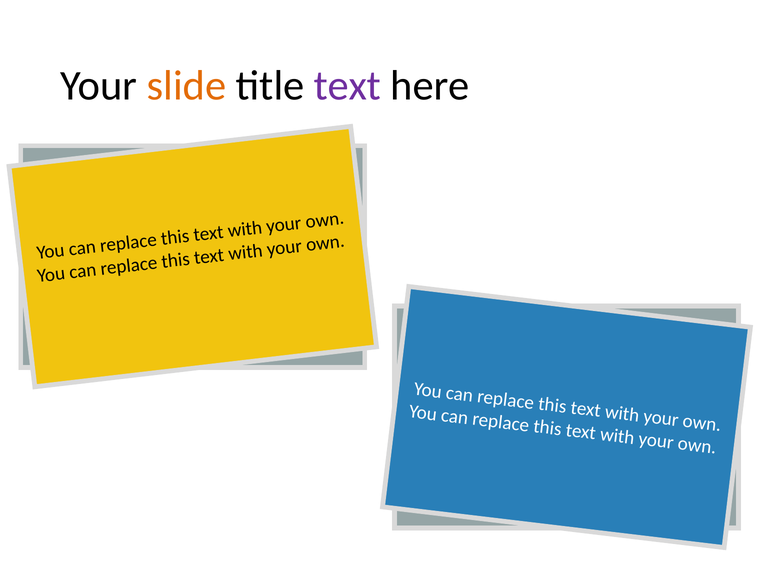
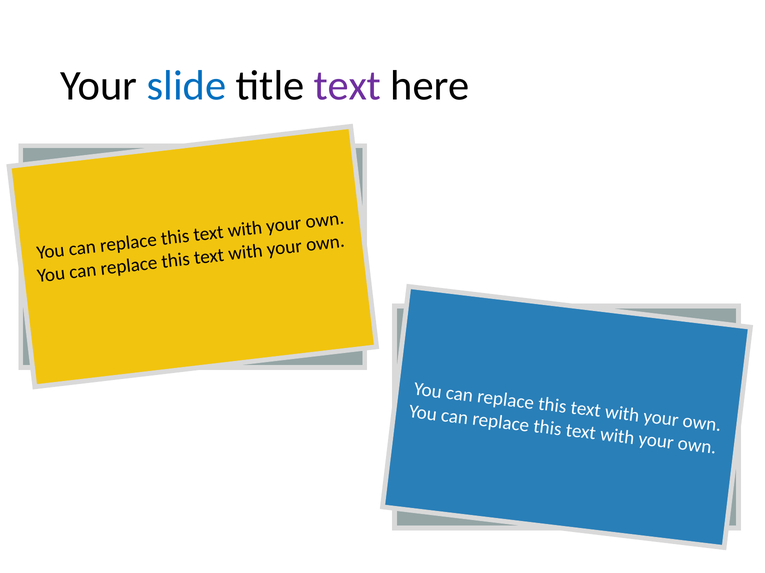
slide colour: orange -> blue
